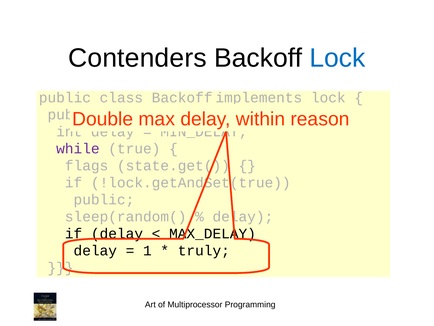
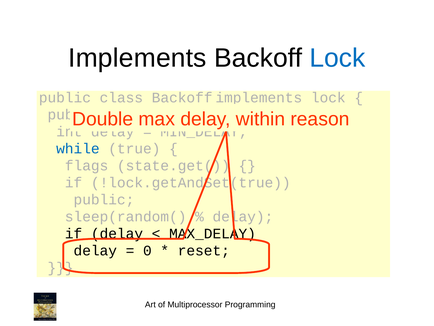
Contenders at (137, 58): Contenders -> Implements
while colour: purple -> blue
1: 1 -> 0
truly: truly -> reset
